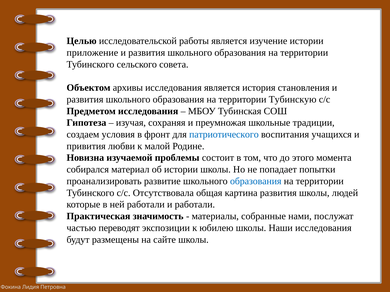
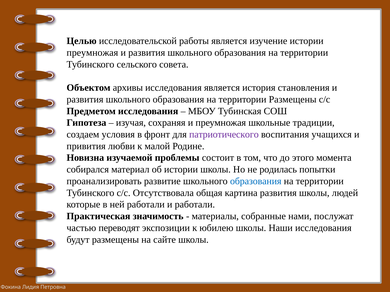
приложение at (92, 53): приложение -> преумножая
территории Тубинскую: Тубинскую -> Размещены
патриотического colour: blue -> purple
попадает: попадает -> родилась
